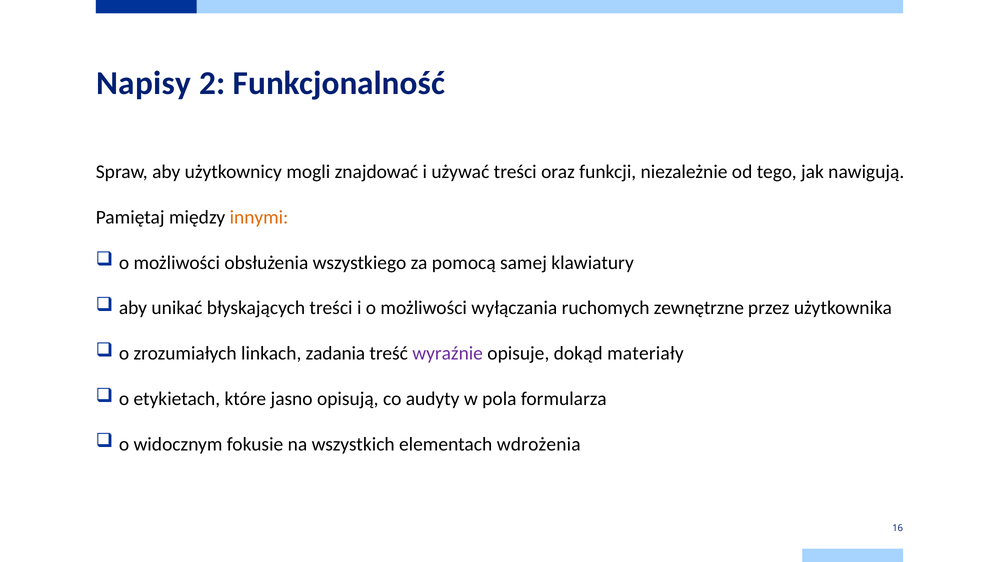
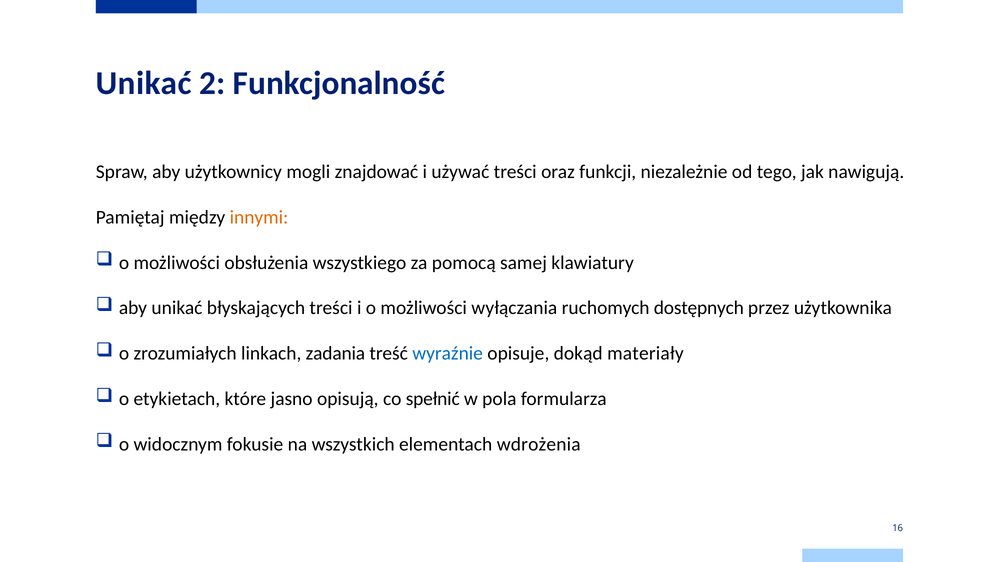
Napisy at (144, 83): Napisy -> Unikać
zewnętrzne: zewnętrzne -> dostępnych
wyraźnie colour: purple -> blue
audyty: audyty -> spełnić
